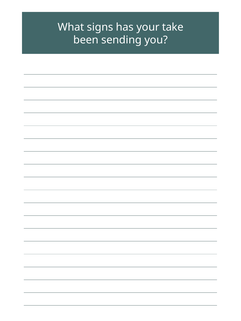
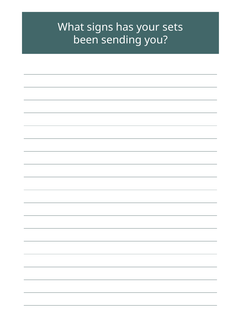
take: take -> sets
